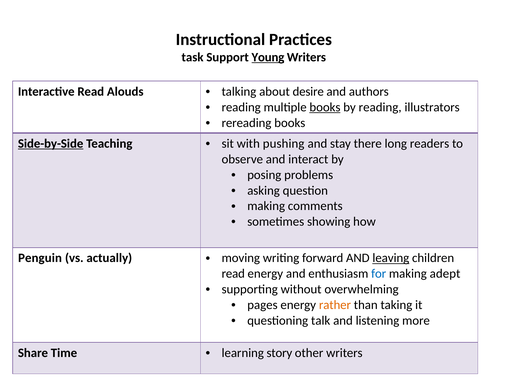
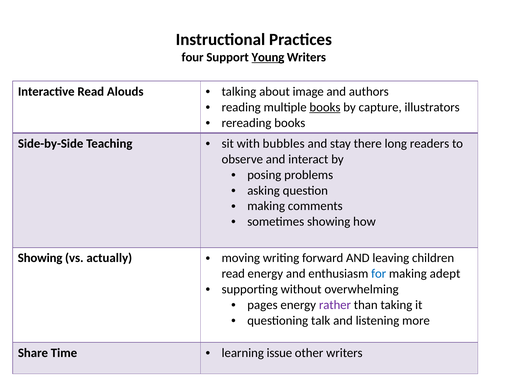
task: task -> four
desire: desire -> image
by reading: reading -> capture
Side-by-Side underline: present -> none
pushing: pushing -> bubbles
Penguin at (40, 258): Penguin -> Showing
leaving underline: present -> none
rather colour: orange -> purple
story: story -> issue
